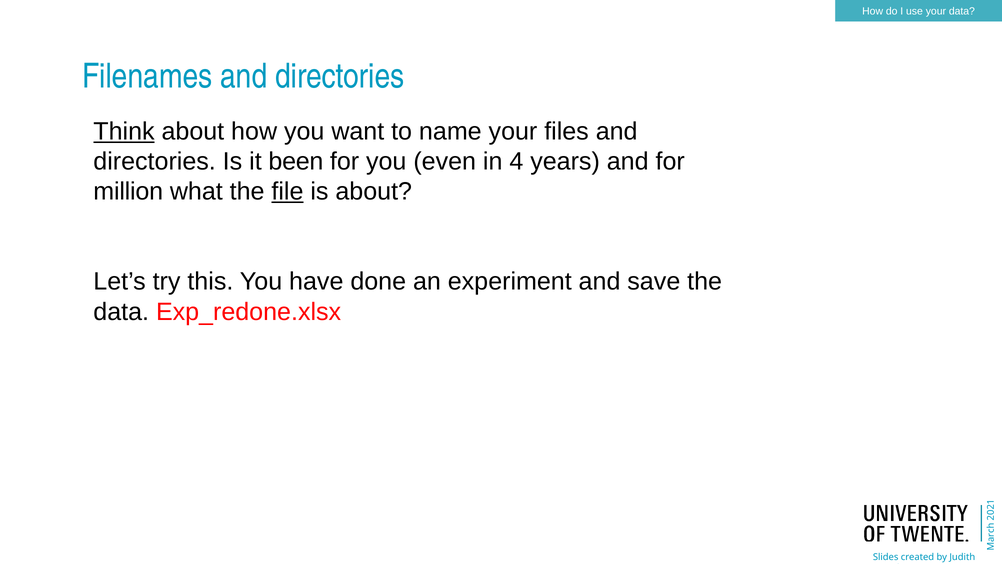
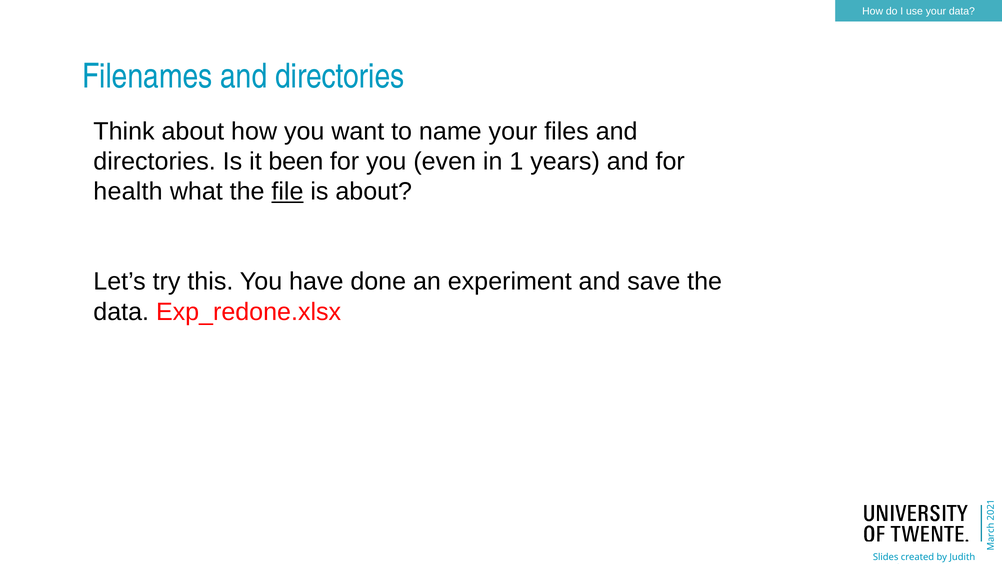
Think underline: present -> none
in 4: 4 -> 1
million: million -> health
